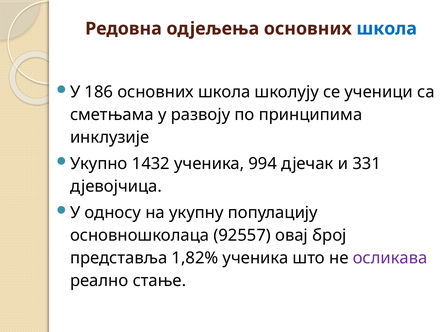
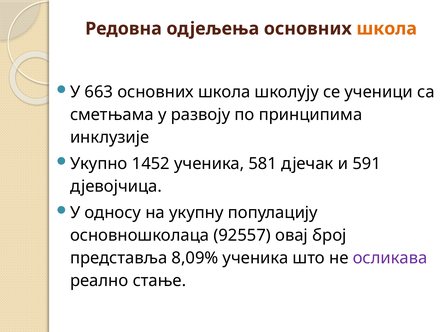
школа at (387, 29) colour: blue -> orange
186: 186 -> 663
1432: 1432 -> 1452
994: 994 -> 581
331: 331 -> 591
1,82%: 1,82% -> 8,09%
